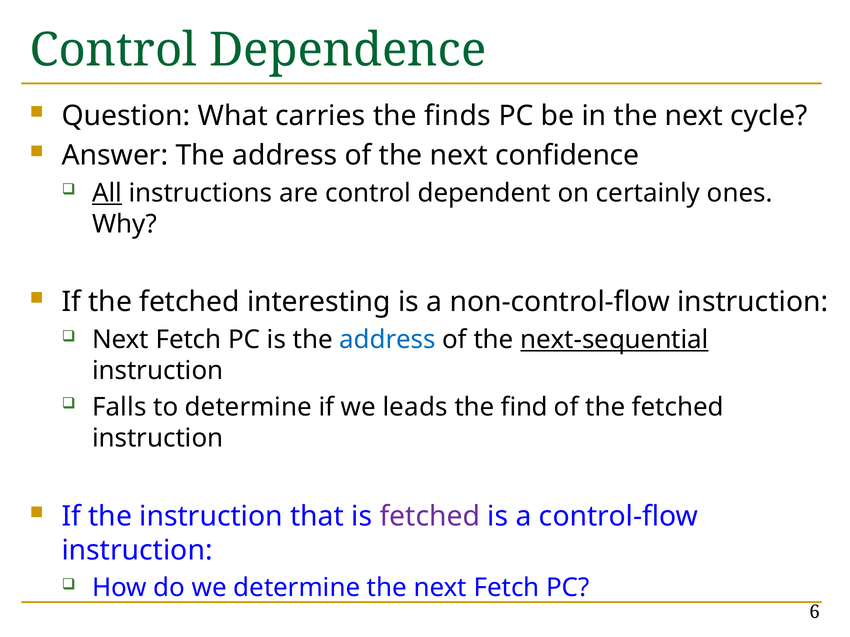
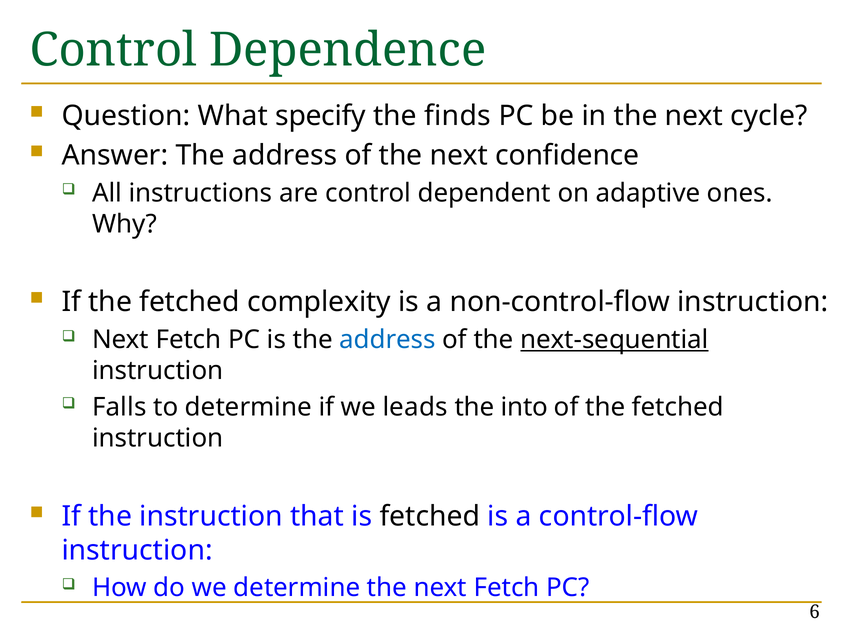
carries: carries -> specify
All underline: present -> none
certainly: certainly -> adaptive
interesting: interesting -> complexity
find: find -> into
fetched at (430, 517) colour: purple -> black
